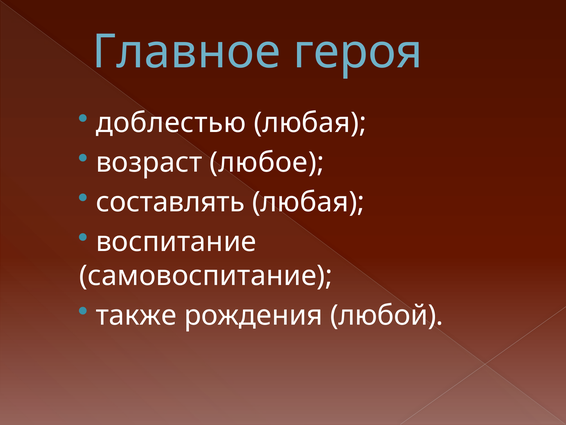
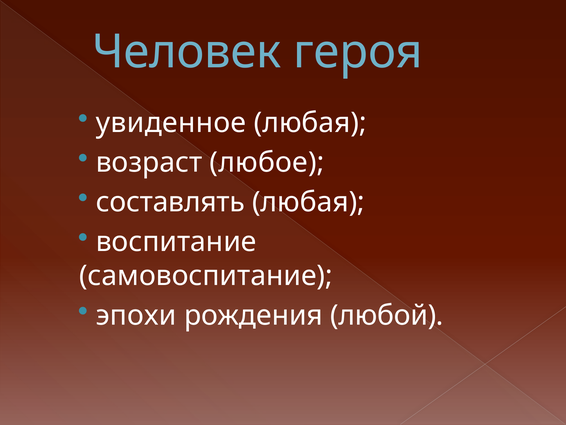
Главное: Главное -> Человек
доблестью: доблестью -> увиденное
также: также -> эпохи
